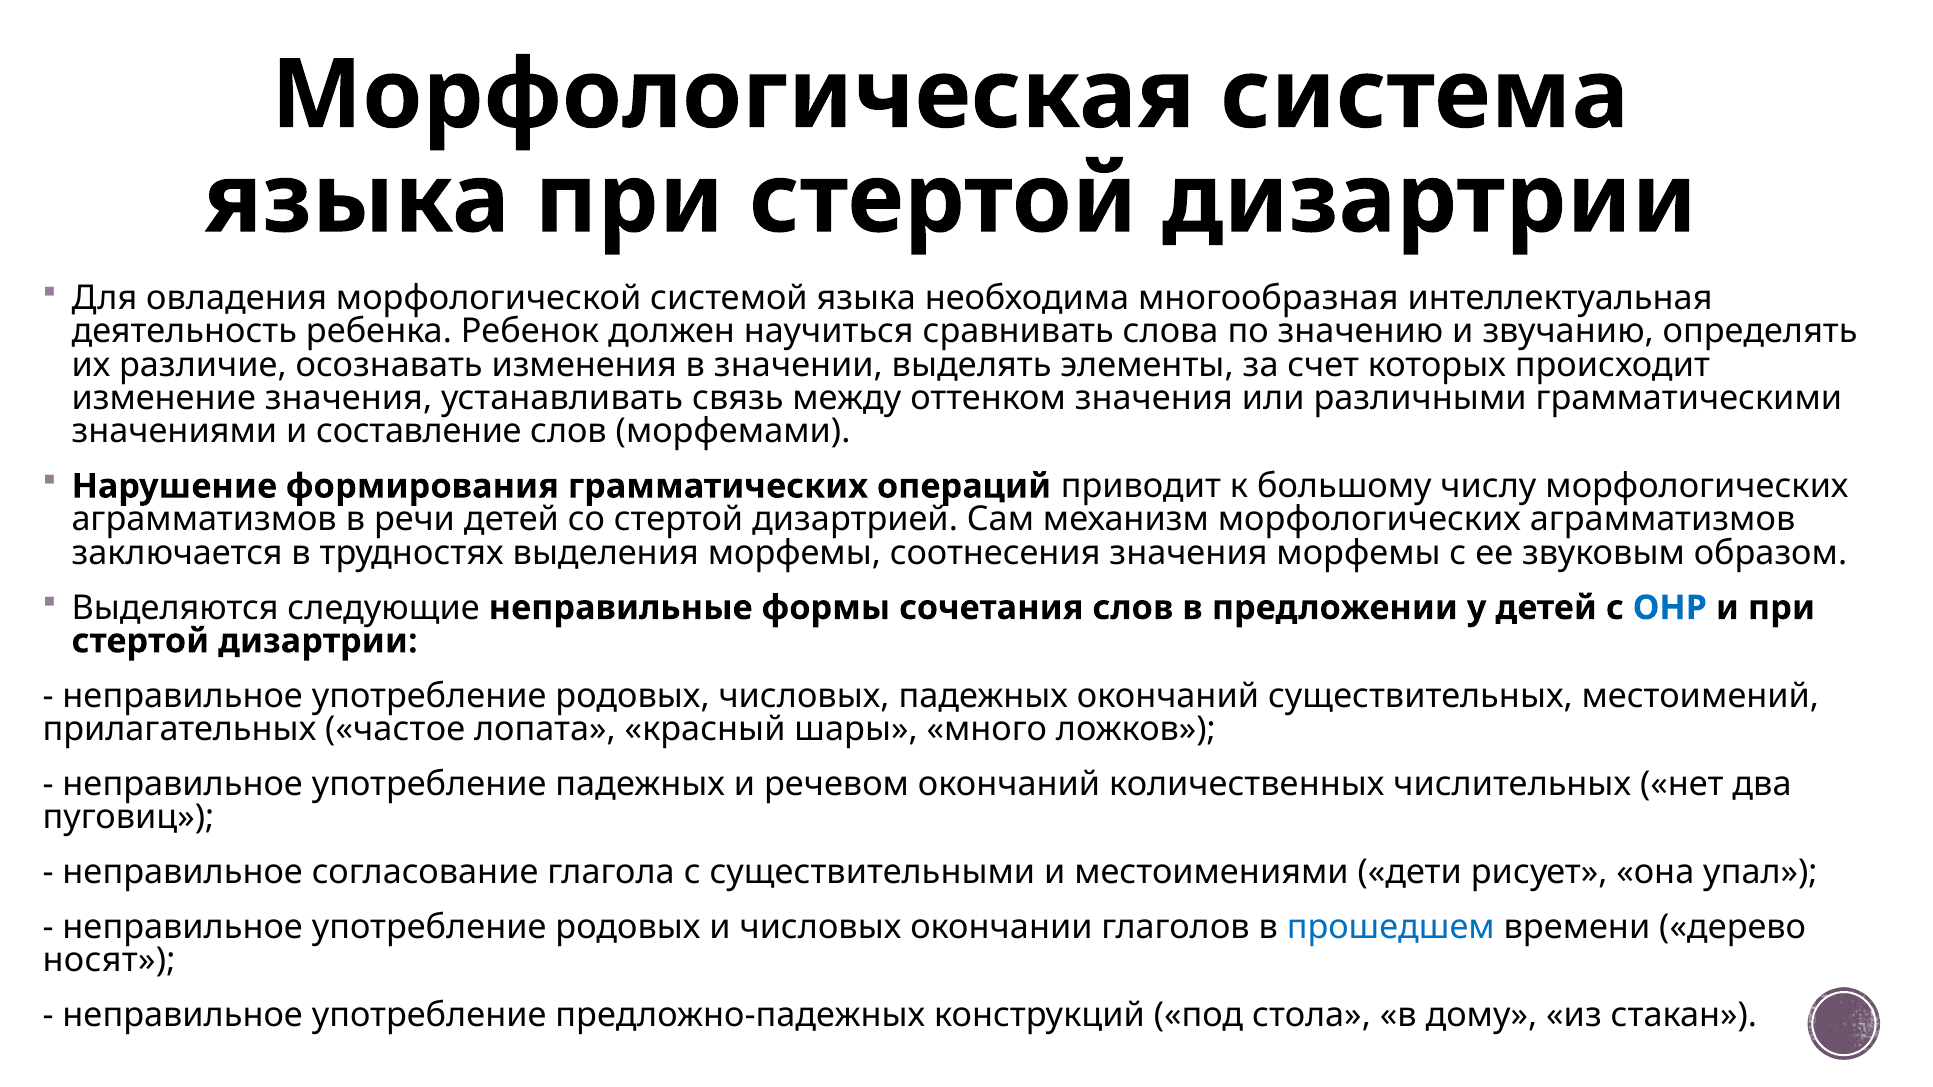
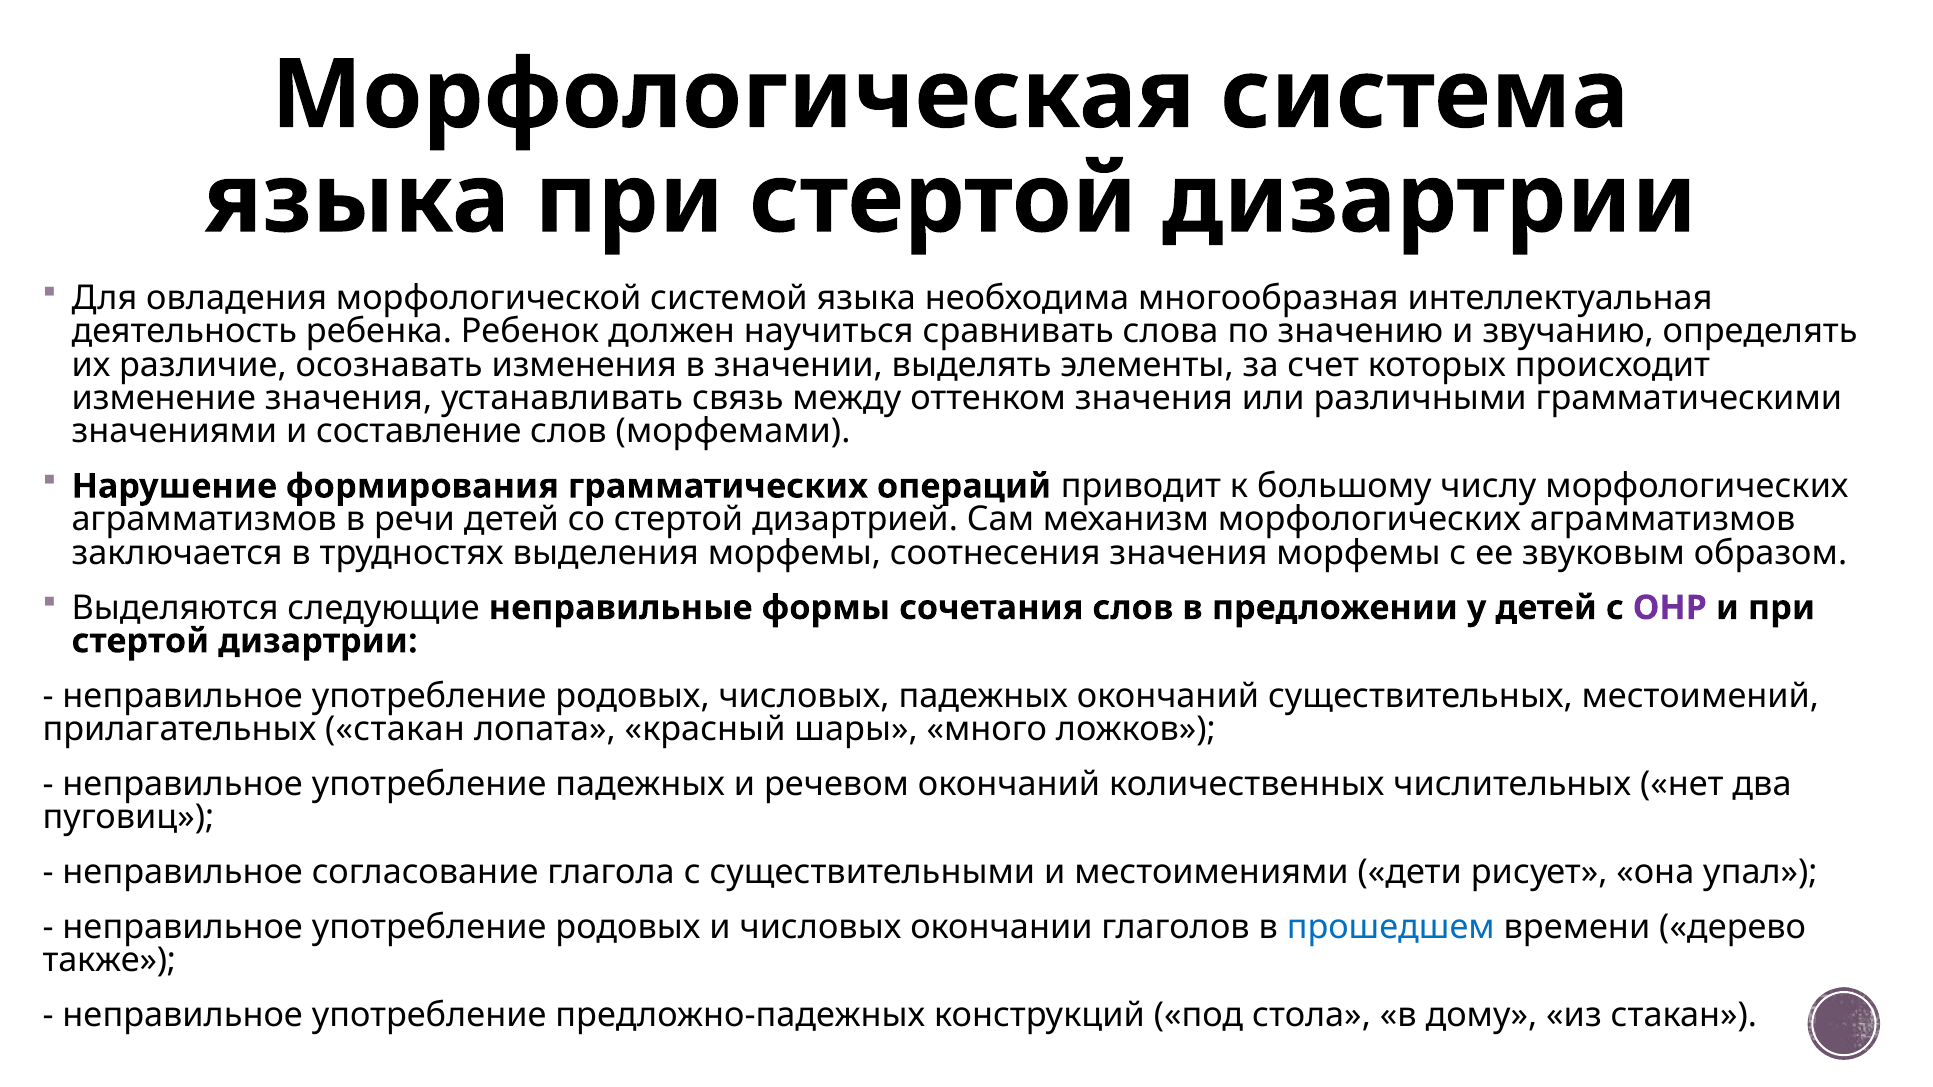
ОHP colour: blue -> purple
прилагательных частое: частое -> стакан
носят: носят -> также
